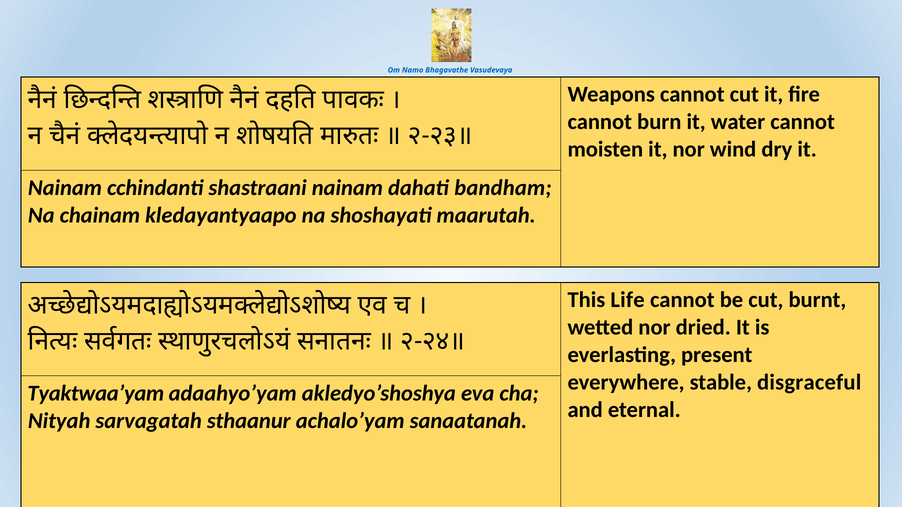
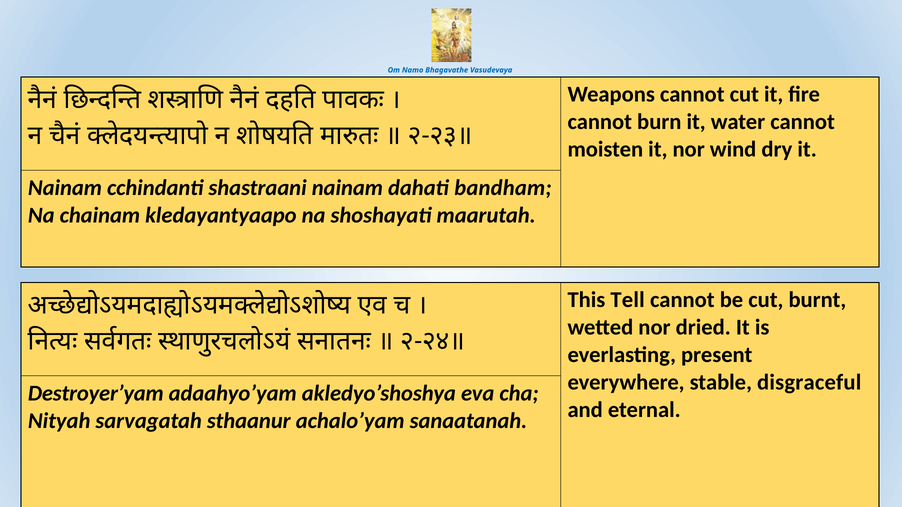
Life: Life -> Tell
Tyaktwaa’yam: Tyaktwaa’yam -> Destroyer’yam
